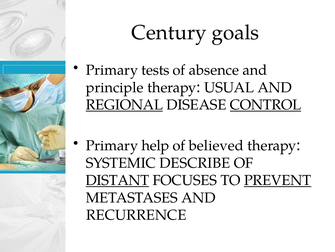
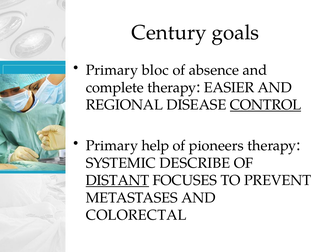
tests: tests -> bloc
principle: principle -> complete
USUAL: USUAL -> EASIER
REGIONAL underline: present -> none
believed: believed -> pioneers
PREVENT underline: present -> none
RECURRENCE: RECURRENCE -> COLORECTAL
